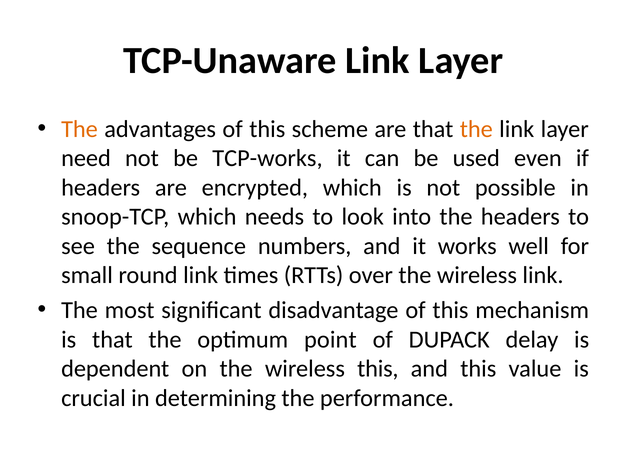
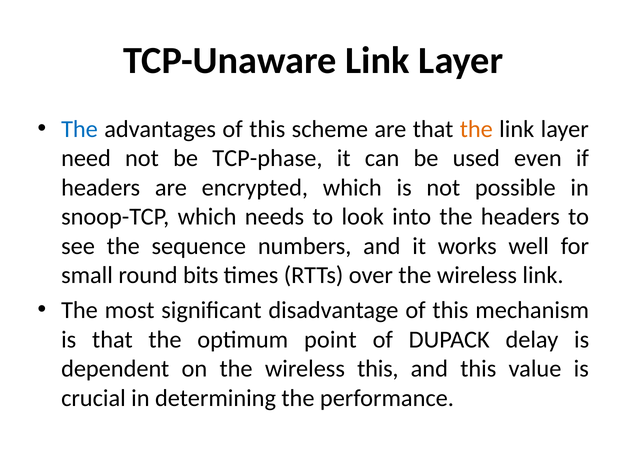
The at (80, 129) colour: orange -> blue
TCP-works: TCP-works -> TCP-phase
round link: link -> bits
